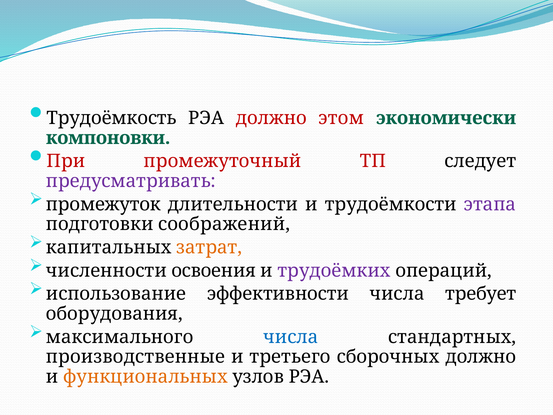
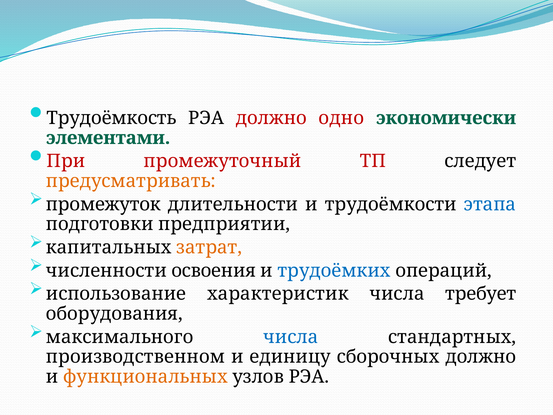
этом: этом -> одно
компоновки: компоновки -> элементами
предусматривать colour: purple -> orange
этапа colour: purple -> blue
соображений: соображений -> предприятии
трудоёмких colour: purple -> blue
эффективности: эффективности -> характеристик
производственные: производственные -> производственном
третьего: третьего -> единицу
